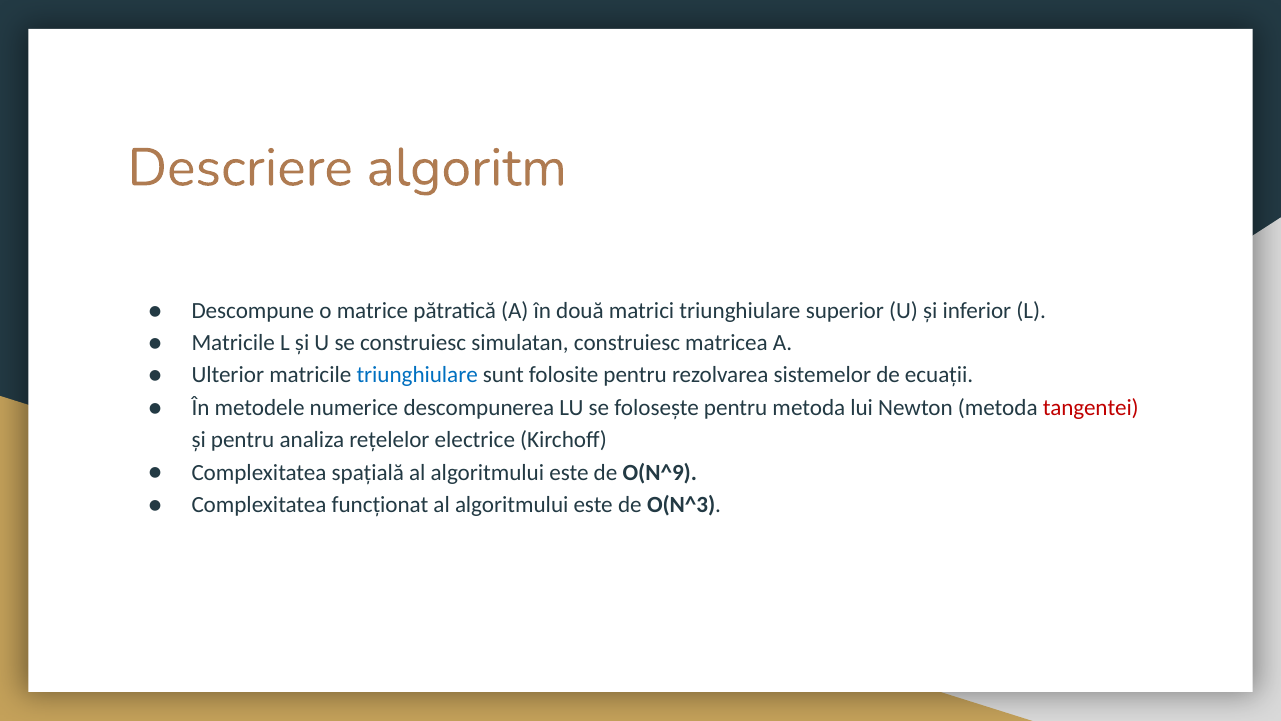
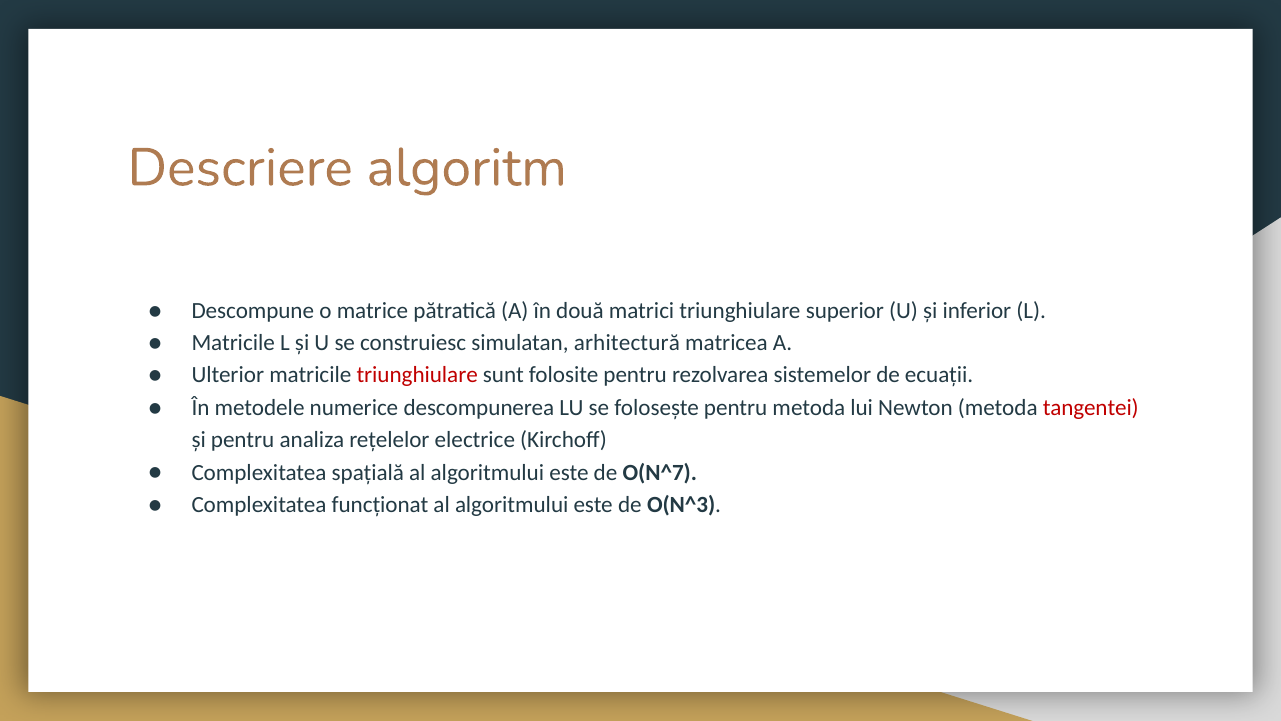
simulatan construiesc: construiesc -> arhitectură
triunghiulare at (417, 375) colour: blue -> red
O(N^9: O(N^9 -> O(N^7
